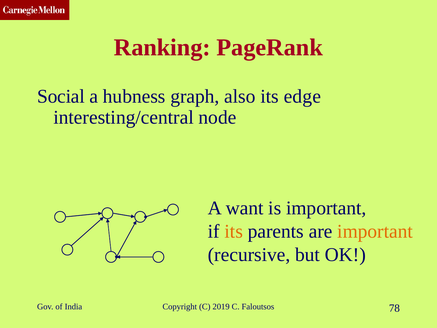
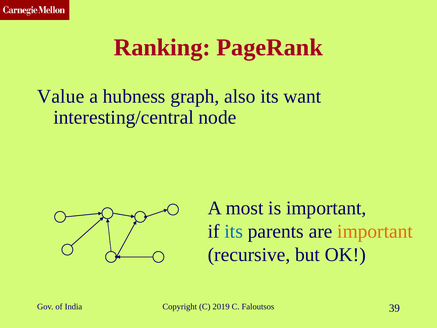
Social: Social -> Value
edge: edge -> want
want: want -> most
its at (234, 231) colour: orange -> blue
78: 78 -> 39
